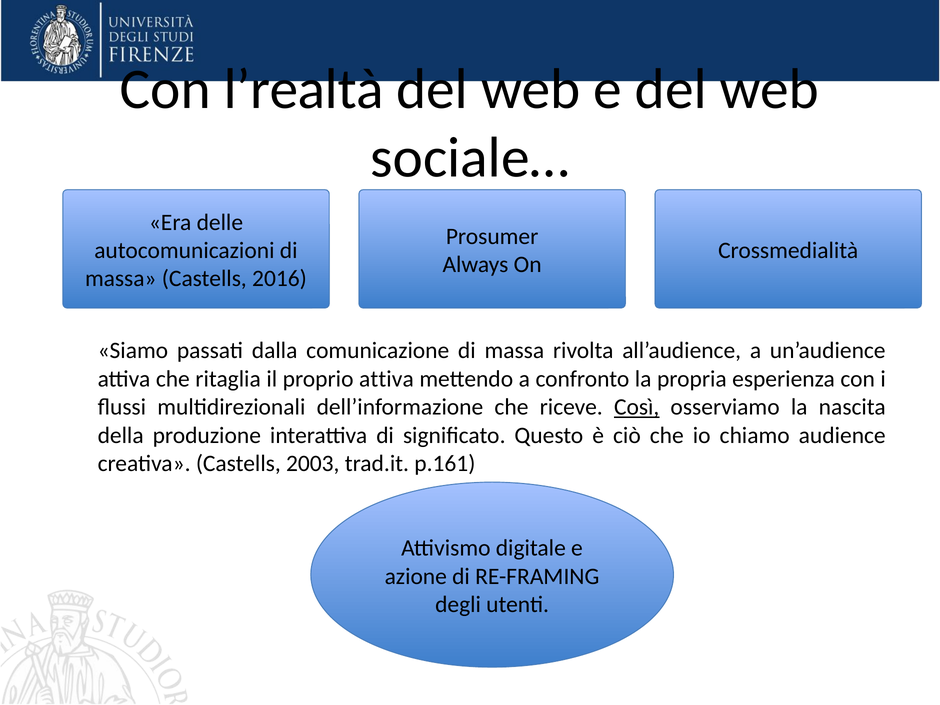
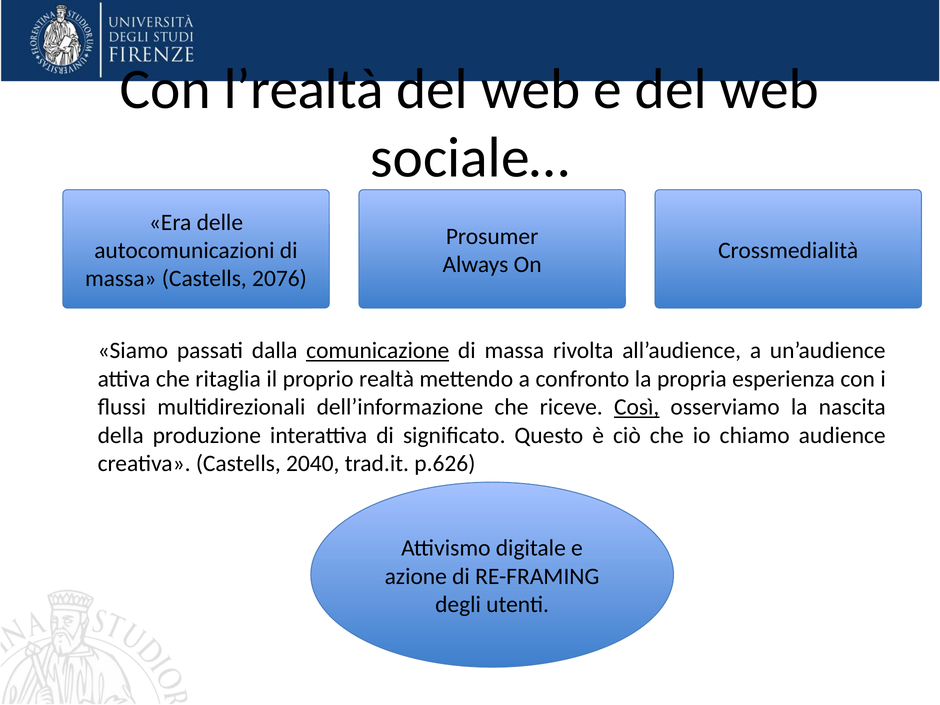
2016: 2016 -> 2076
comunicazione underline: none -> present
proprio attiva: attiva -> realtà
2003: 2003 -> 2040
p.161: p.161 -> p.626
